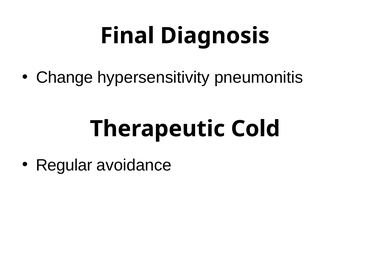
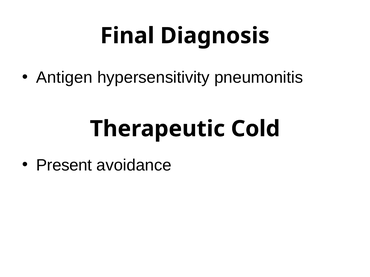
Change: Change -> Antigen
Regular: Regular -> Present
